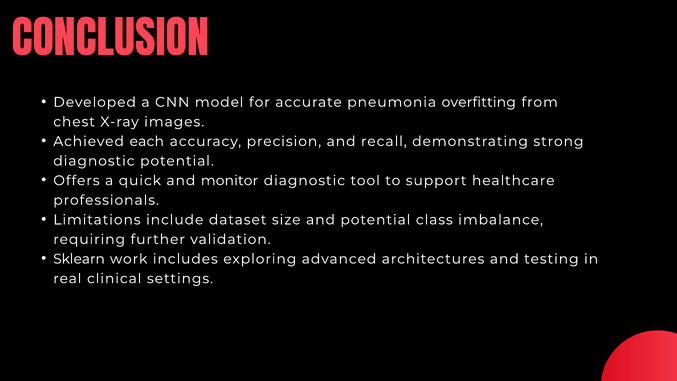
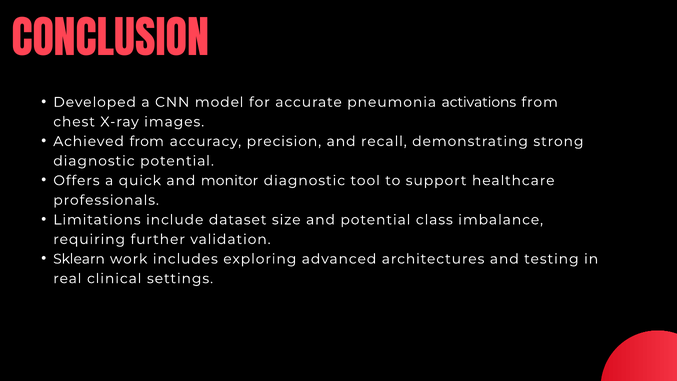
overfitting: overfitting -> activations
Achieved each: each -> from
